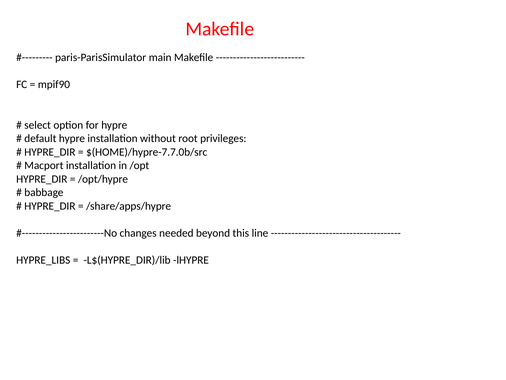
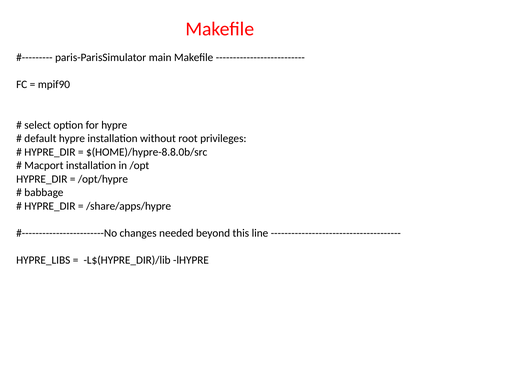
$(HOME)/hypre-7.7.0b/src: $(HOME)/hypre-7.7.0b/src -> $(HOME)/hypre-8.8.0b/src
